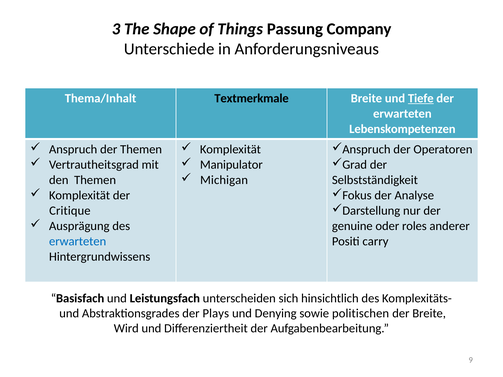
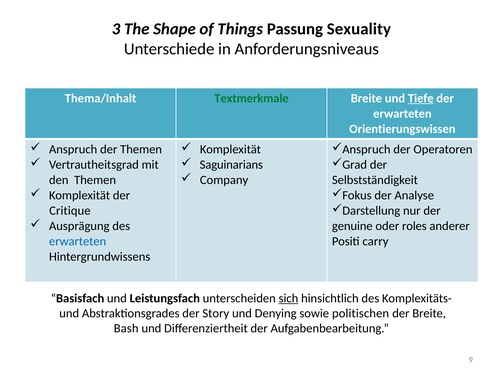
Company: Company -> Sexuality
Textmerkmale colour: black -> green
Lebenskompetenzen: Lebenskompetenzen -> Orientierungswissen
Manipulator: Manipulator -> Saguinarians
Michigan: Michigan -> Company
sich underline: none -> present
Plays: Plays -> Story
Wird: Wird -> Bash
